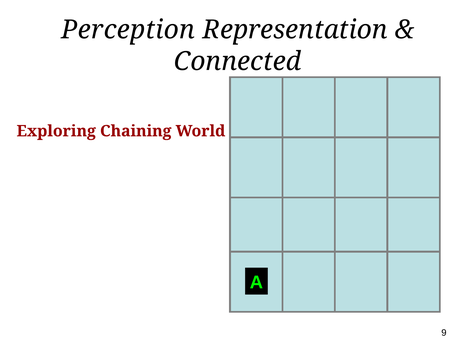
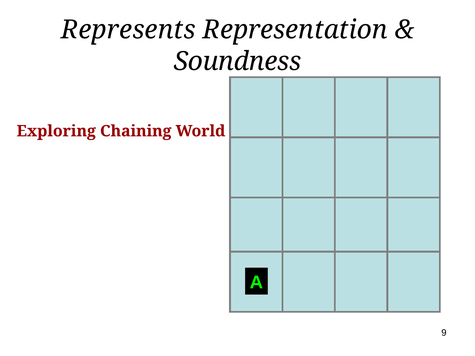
Perception: Perception -> Represents
Connected: Connected -> Soundness
